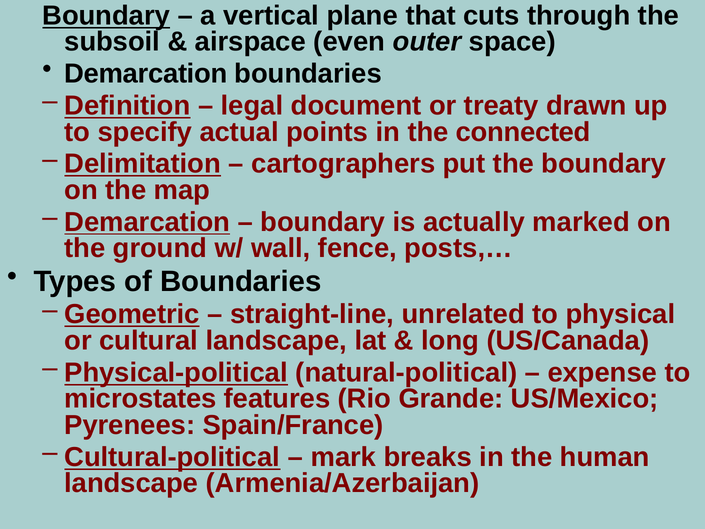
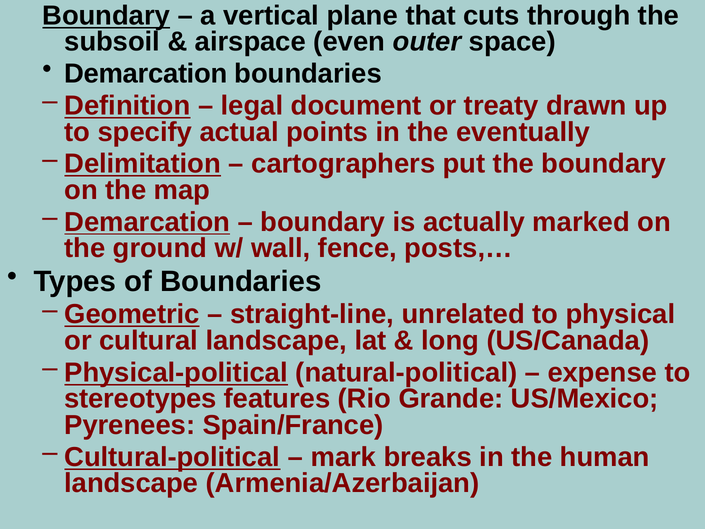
connected: connected -> eventually
microstates: microstates -> stereotypes
